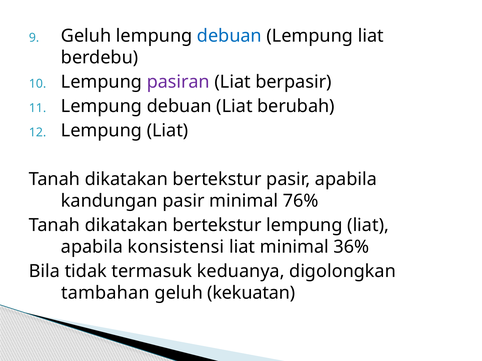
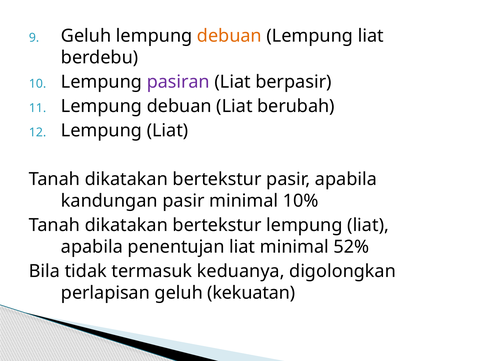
debuan at (229, 36) colour: blue -> orange
76%: 76% -> 10%
konsistensi: konsistensi -> penentujan
36%: 36% -> 52%
tambahan: tambahan -> perlapisan
